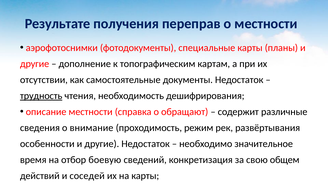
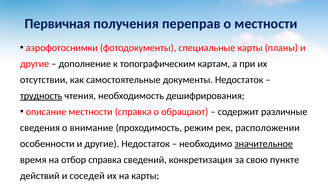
Результате: Результате -> Первичная
развёртывания: развёртывания -> расположении
значительное underline: none -> present
отбор боевую: боевую -> справка
общем: общем -> пункте
